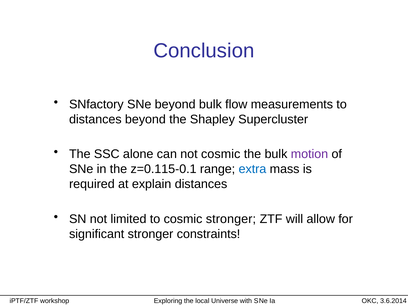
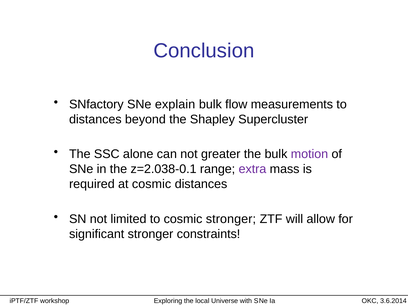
SNe beyond: beyond -> explain
not cosmic: cosmic -> greater
z=0.115-0.1: z=0.115-0.1 -> z=2.038-0.1
extra colour: blue -> purple
at explain: explain -> cosmic
